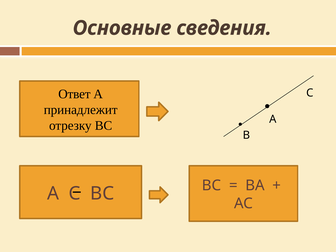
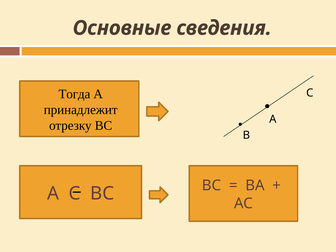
Ответ: Ответ -> Тогда
